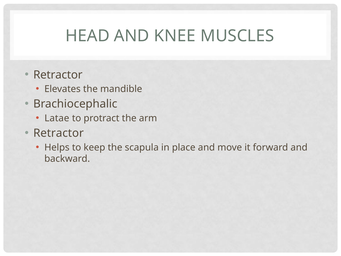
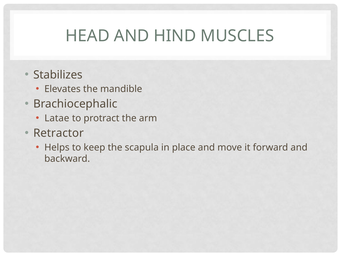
KNEE: KNEE -> HIND
Retractor at (58, 75): Retractor -> Stabilizes
